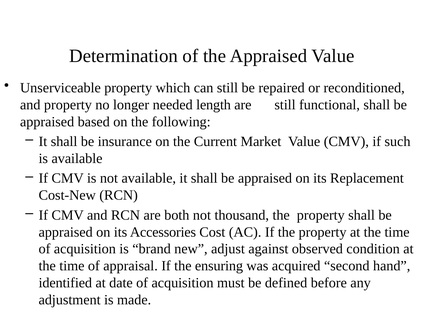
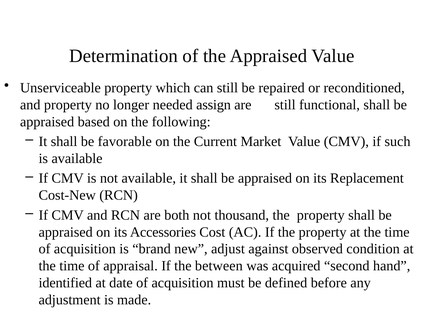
length: length -> assign
insurance: insurance -> favorable
ensuring: ensuring -> between
